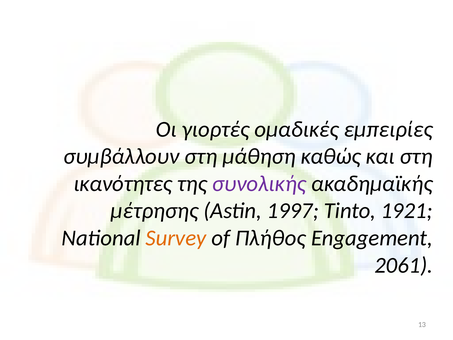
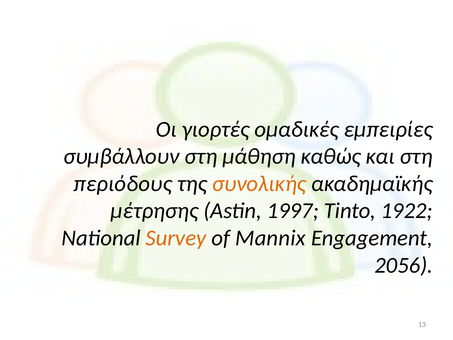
ικανότητες: ικανότητες -> περιόδους
συνολικής colour: purple -> orange
1921: 1921 -> 1922
Πλήθος: Πλήθος -> Mannix
2061: 2061 -> 2056
